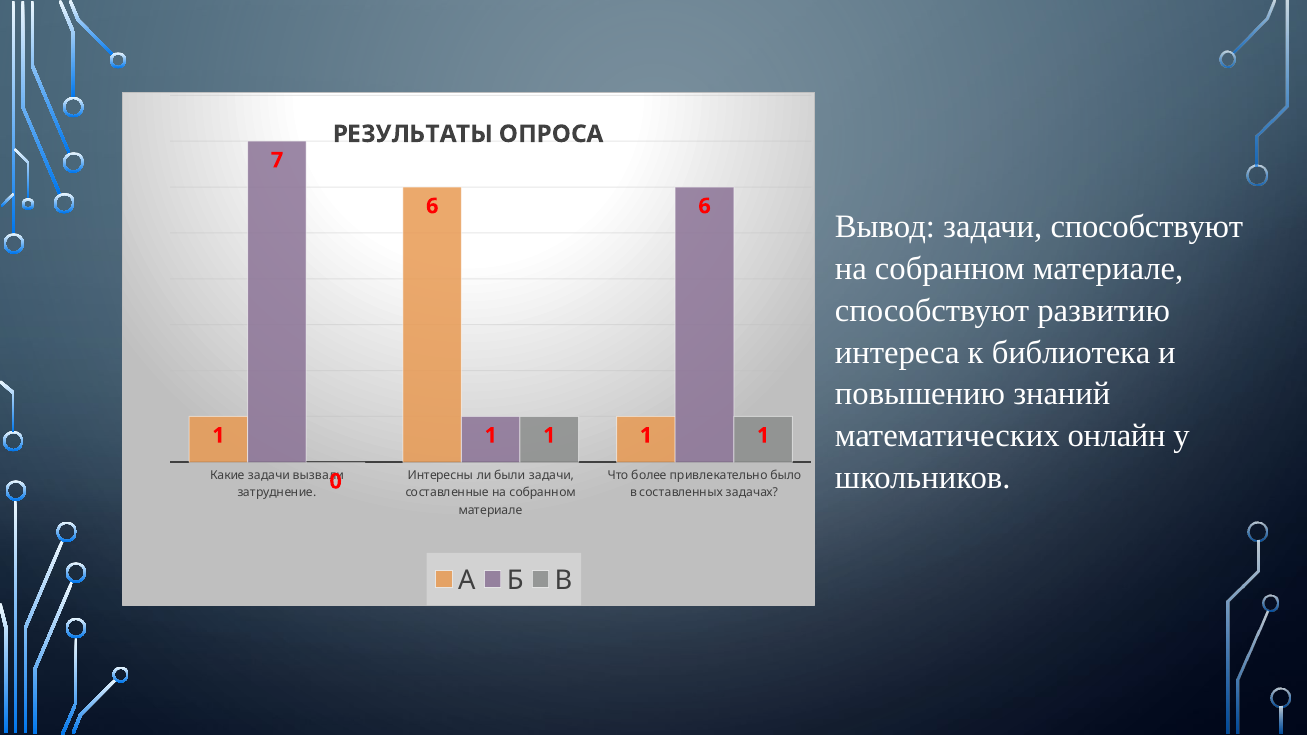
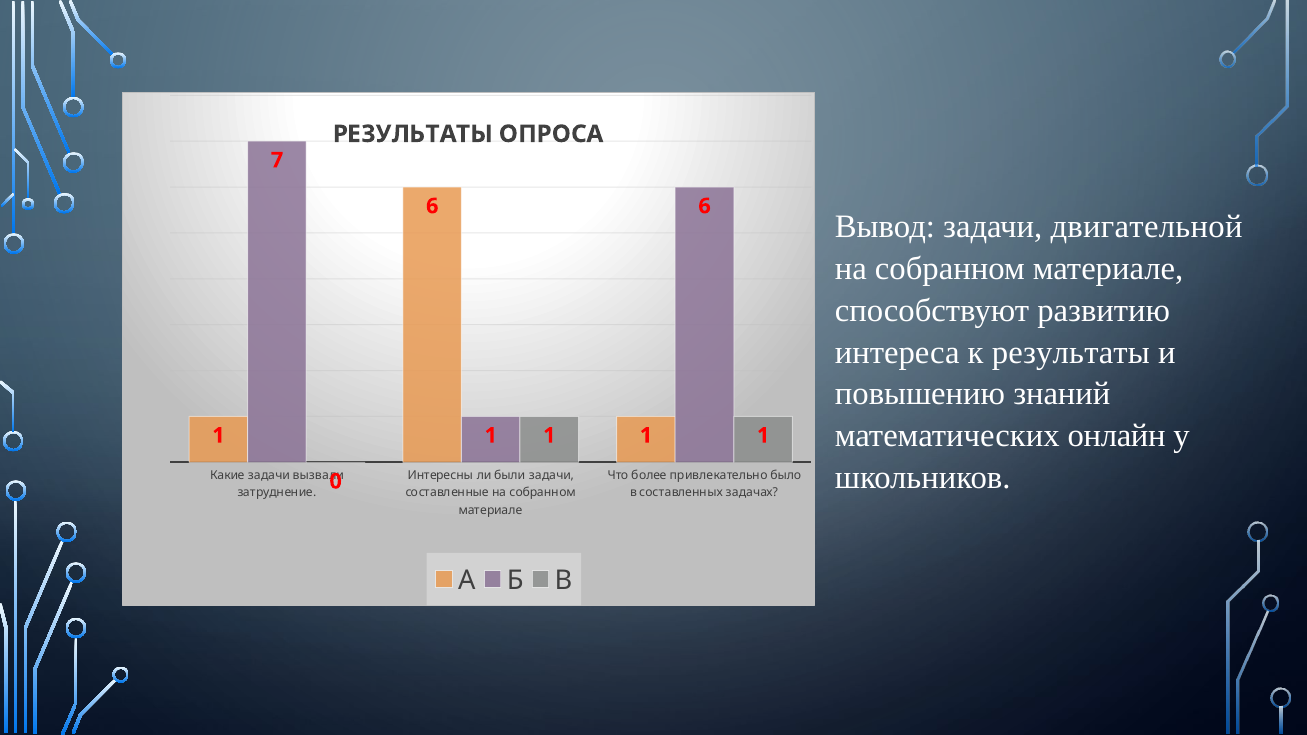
задачи способствуют: способствуют -> двигательной
к библиотека: библиотека -> результаты
